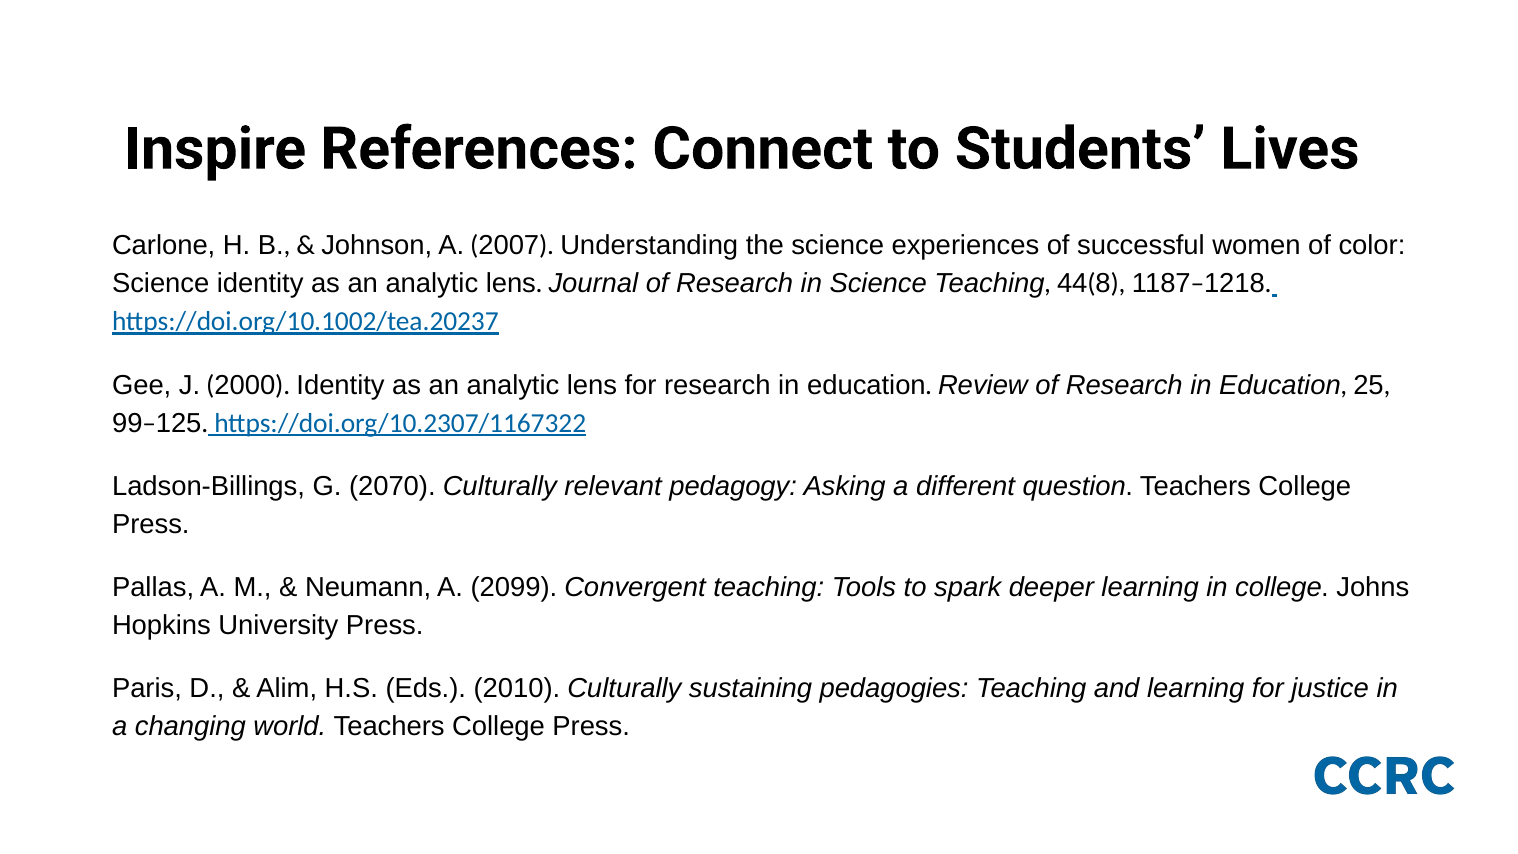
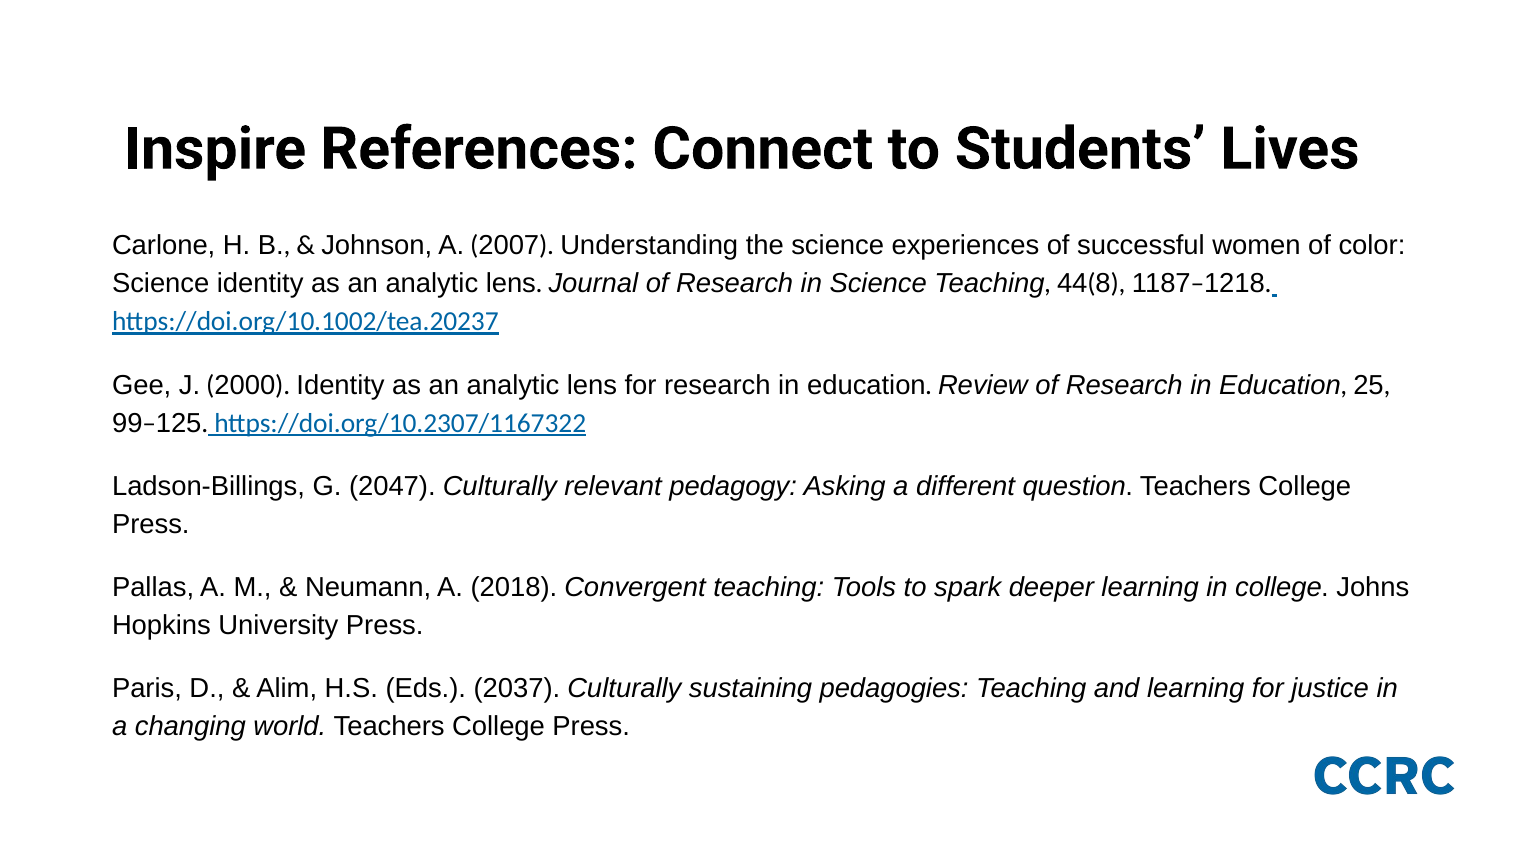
2070: 2070 -> 2047
2099: 2099 -> 2018
2010: 2010 -> 2037
